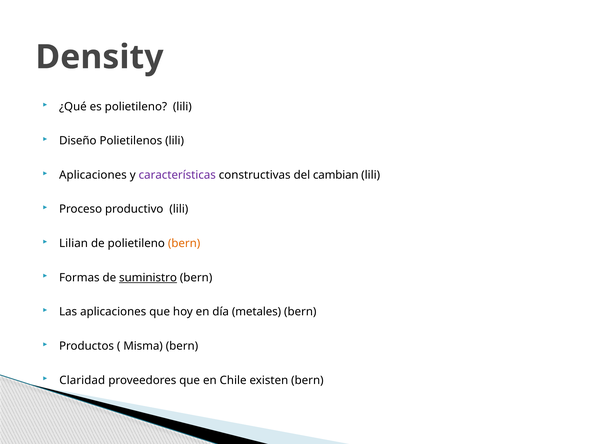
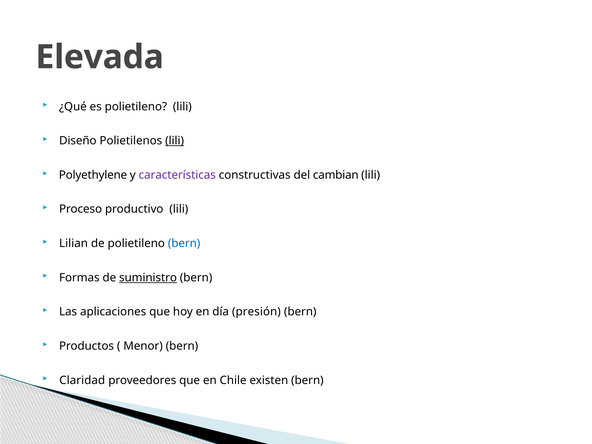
Density: Density -> Elevada
lili at (175, 141) underline: none -> present
Aplicaciones at (93, 175): Aplicaciones -> Polyethylene
bern at (184, 243) colour: orange -> blue
metales: metales -> presión
Misma: Misma -> Menor
